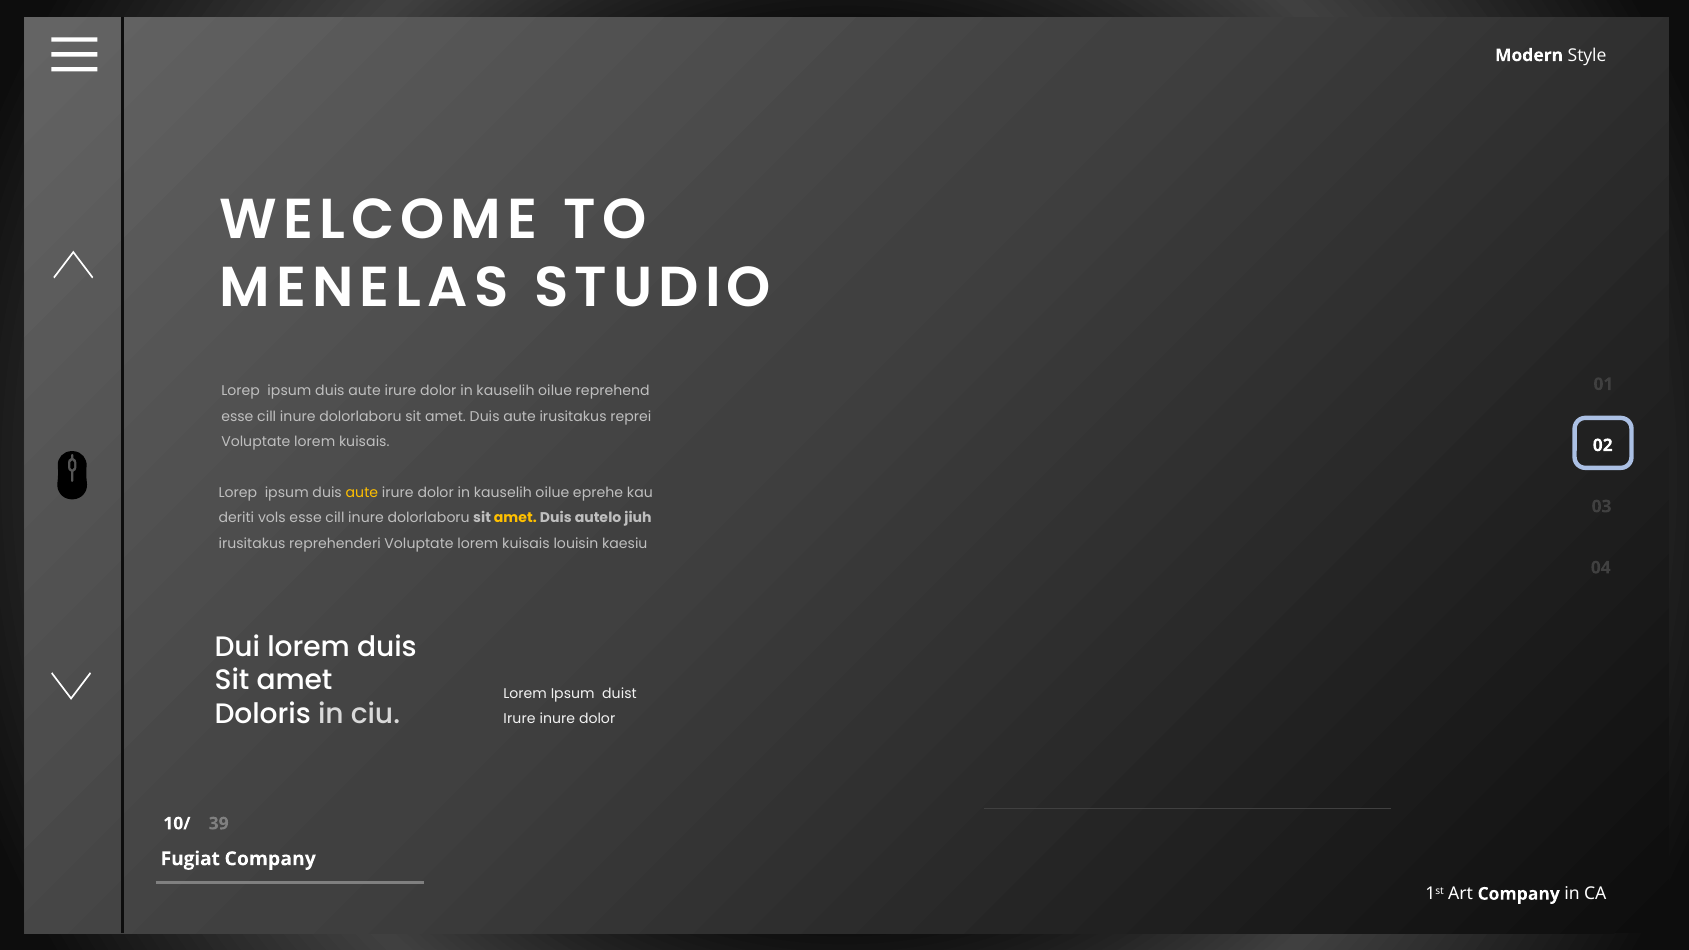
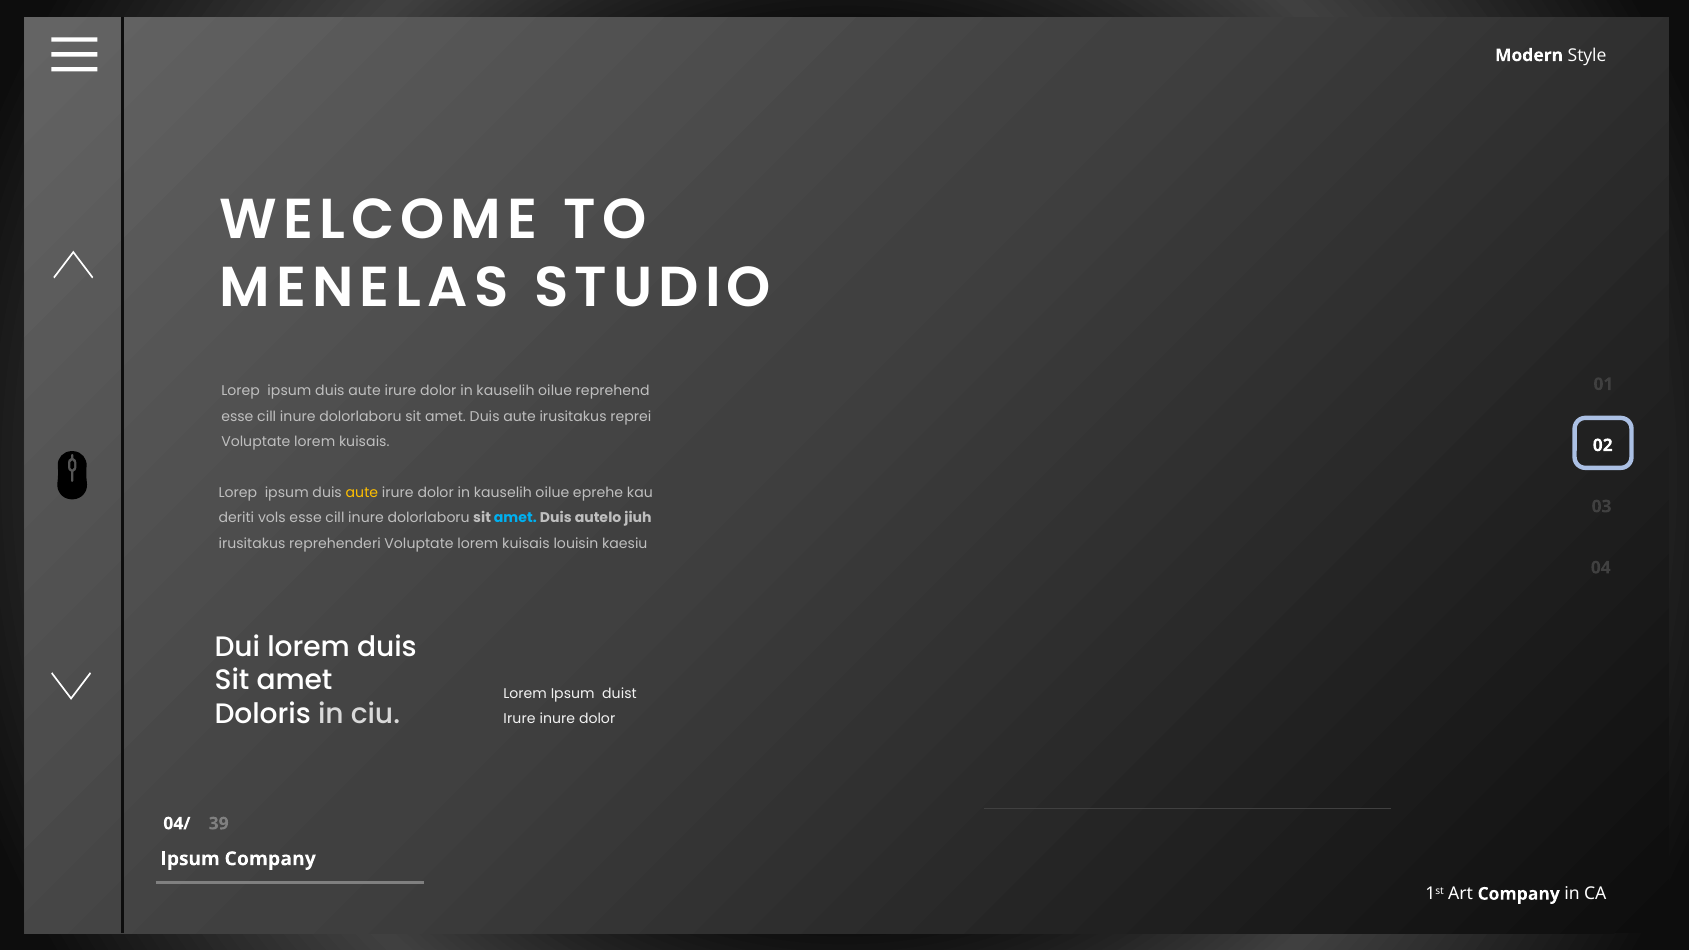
amet at (515, 518) colour: yellow -> light blue
10/: 10/ -> 04/
Fugiat at (190, 859): Fugiat -> Ipsum
